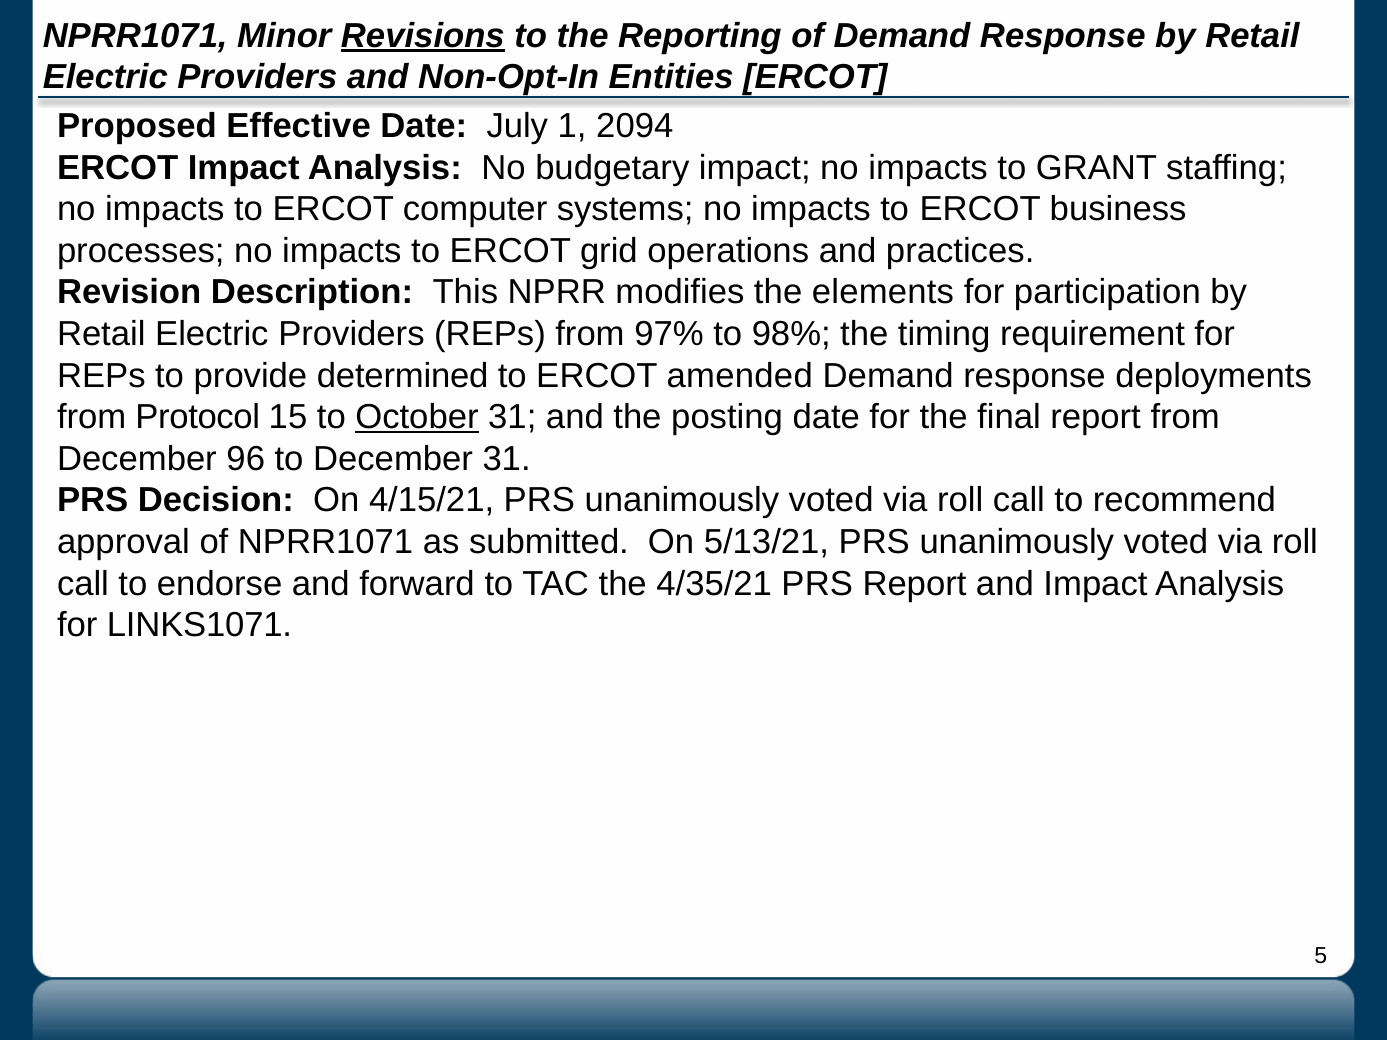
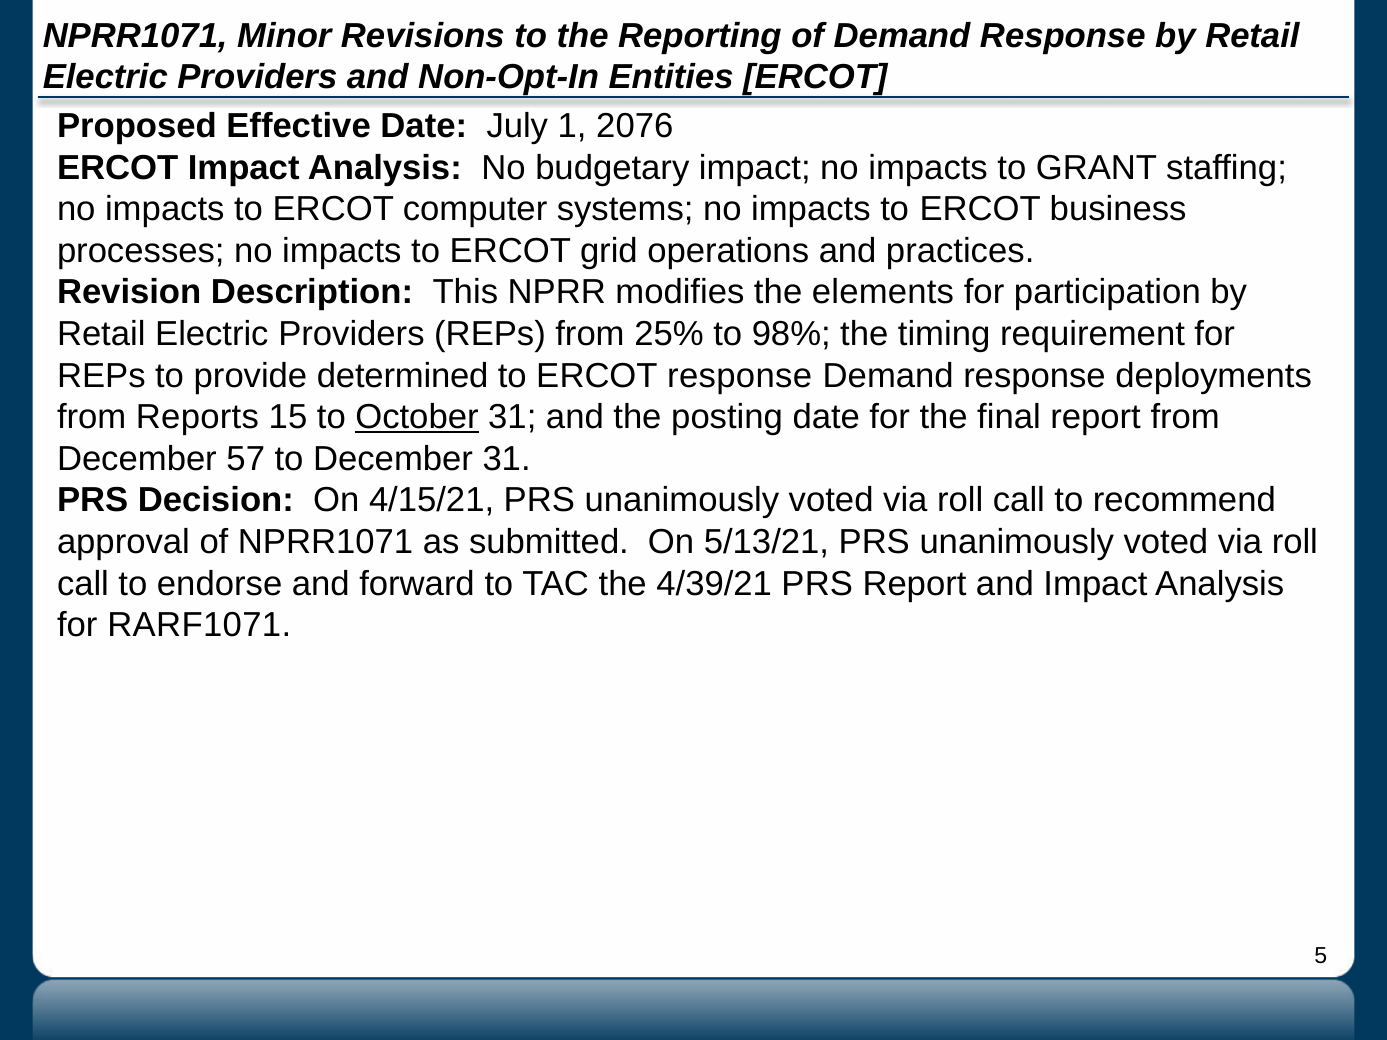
Revisions underline: present -> none
2094: 2094 -> 2076
97%: 97% -> 25%
ERCOT amended: amended -> response
Protocol: Protocol -> Reports
96: 96 -> 57
4/35/21: 4/35/21 -> 4/39/21
LINKS1071: LINKS1071 -> RARF1071
